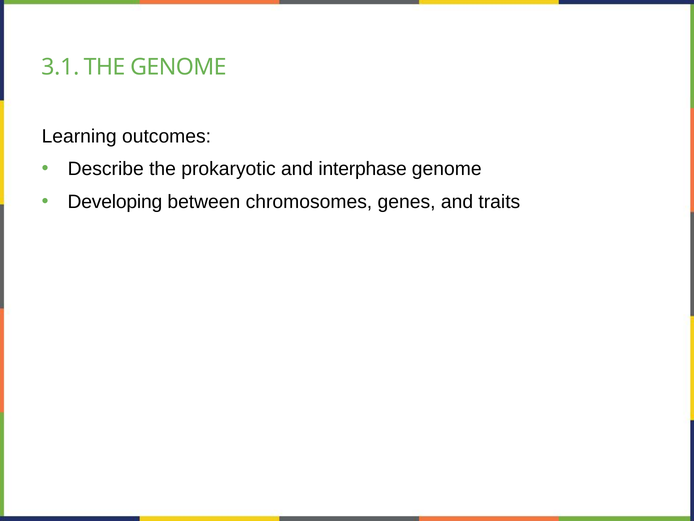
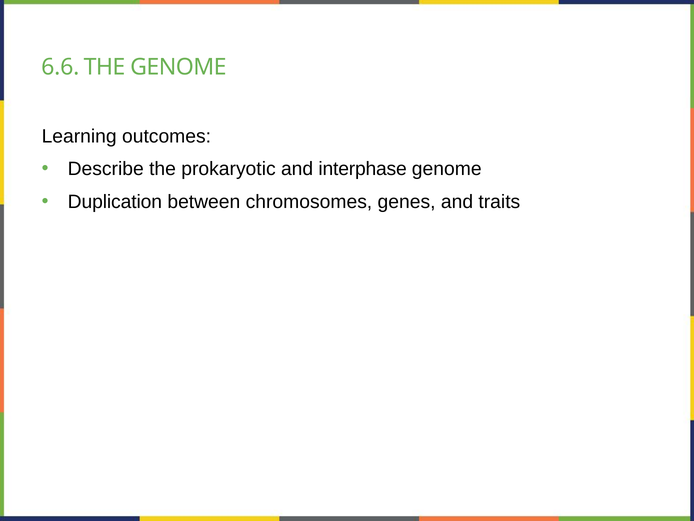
3.1: 3.1 -> 6.6
Developing: Developing -> Duplication
